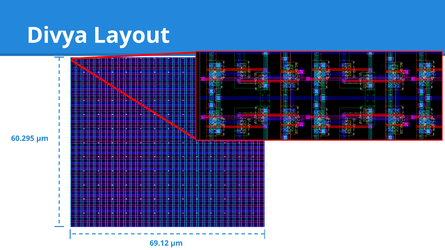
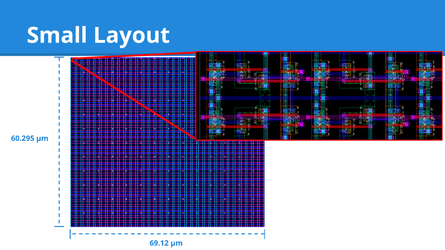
Divya: Divya -> Small
